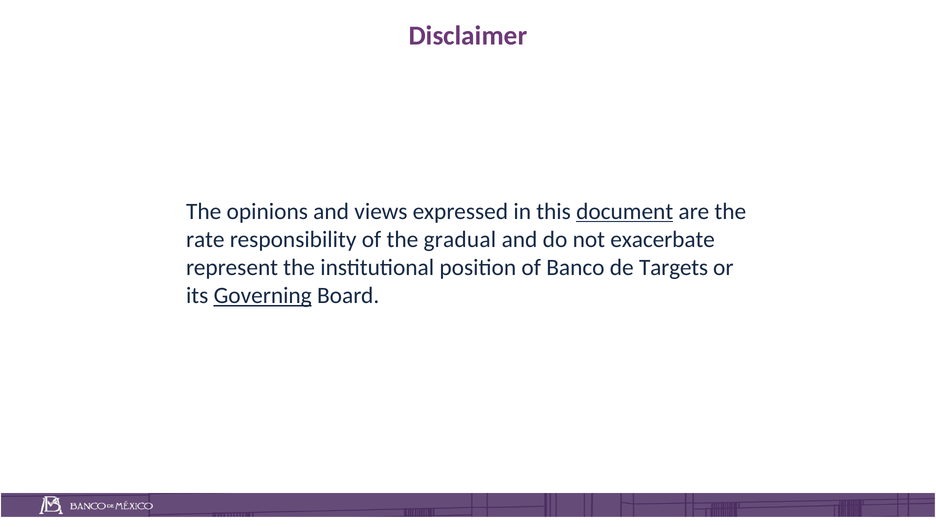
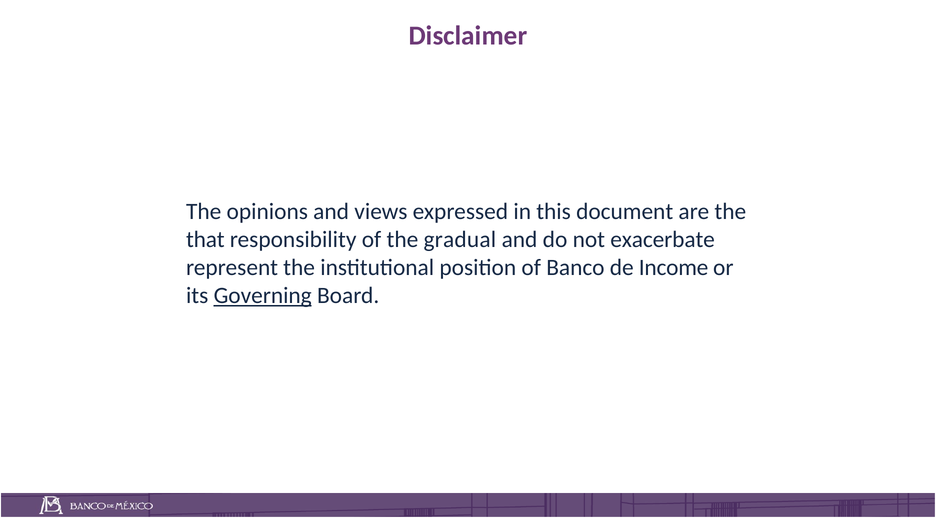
document underline: present -> none
rate: rate -> that
Targets: Targets -> Income
